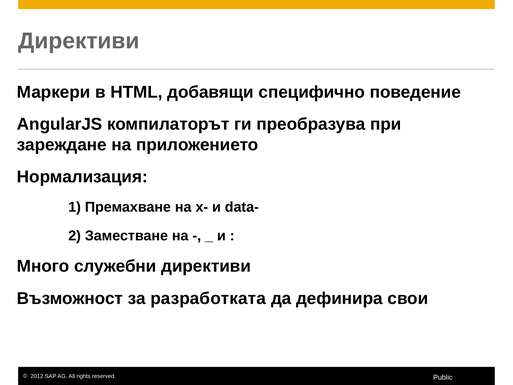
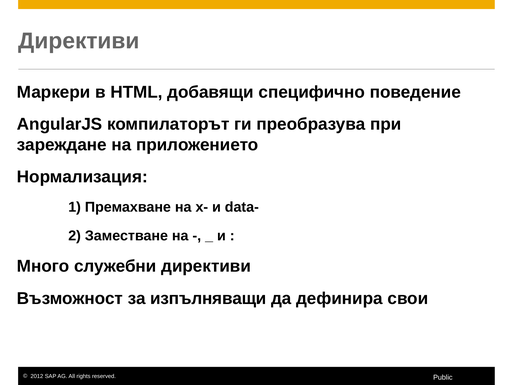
разработката: разработката -> изпълняващи
